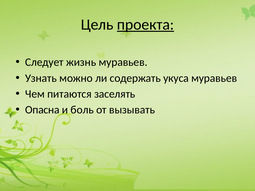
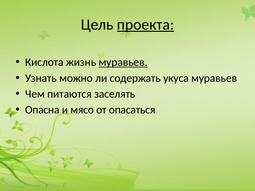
Следует: Следует -> Кислота
муравьев at (123, 62) underline: none -> present
боль: боль -> мясо
вызывать: вызывать -> опасаться
